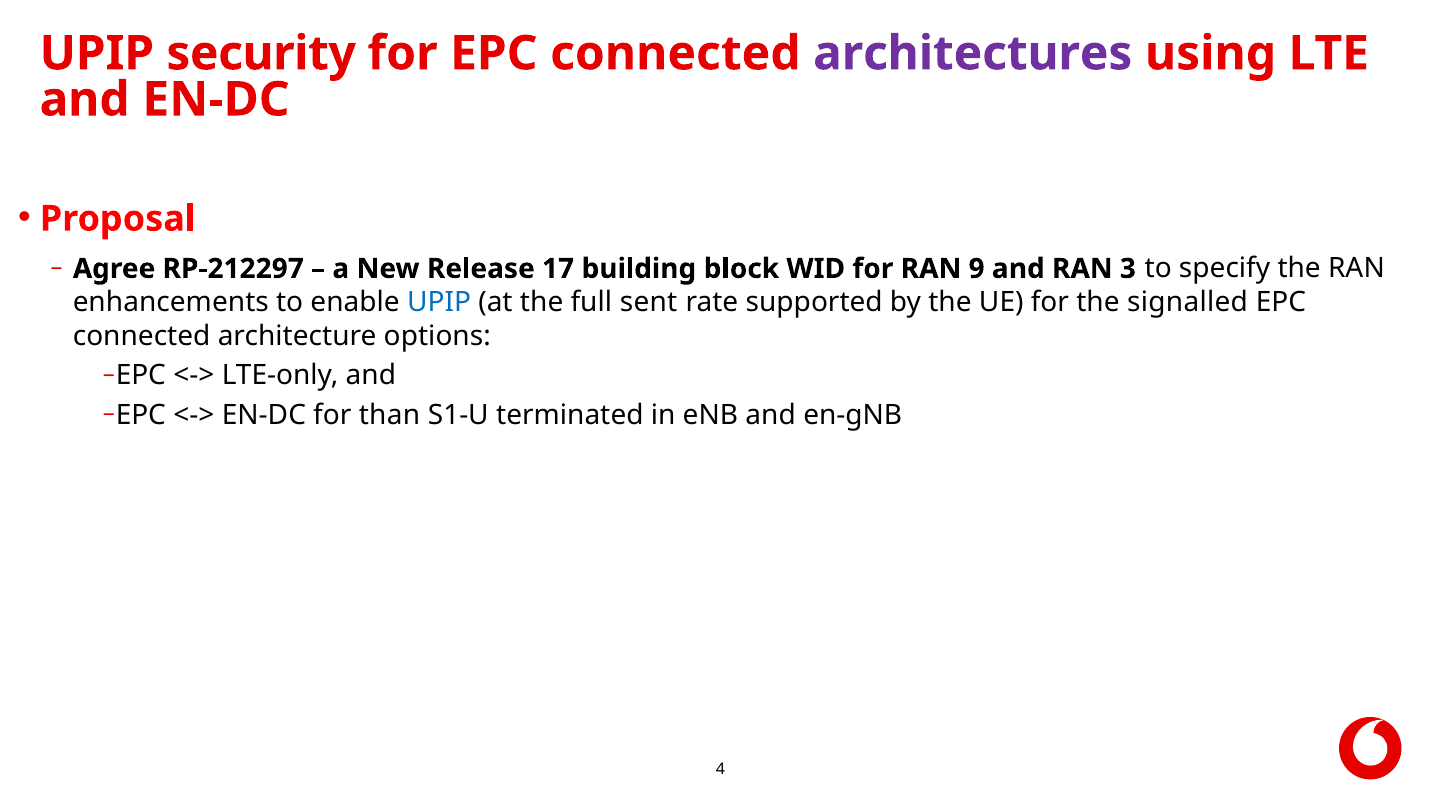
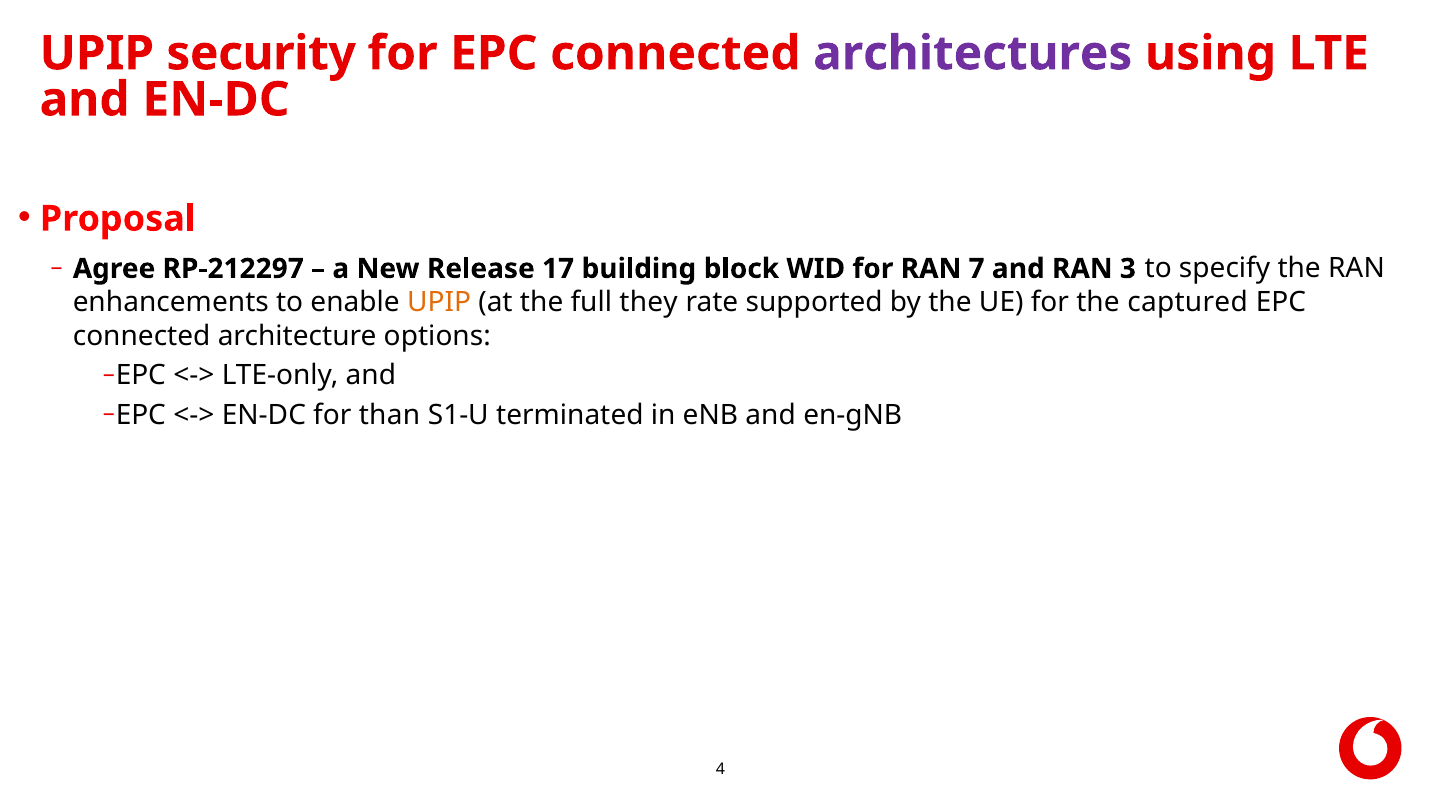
9: 9 -> 7
UPIP at (439, 302) colour: blue -> orange
sent: sent -> they
signalled: signalled -> captured
